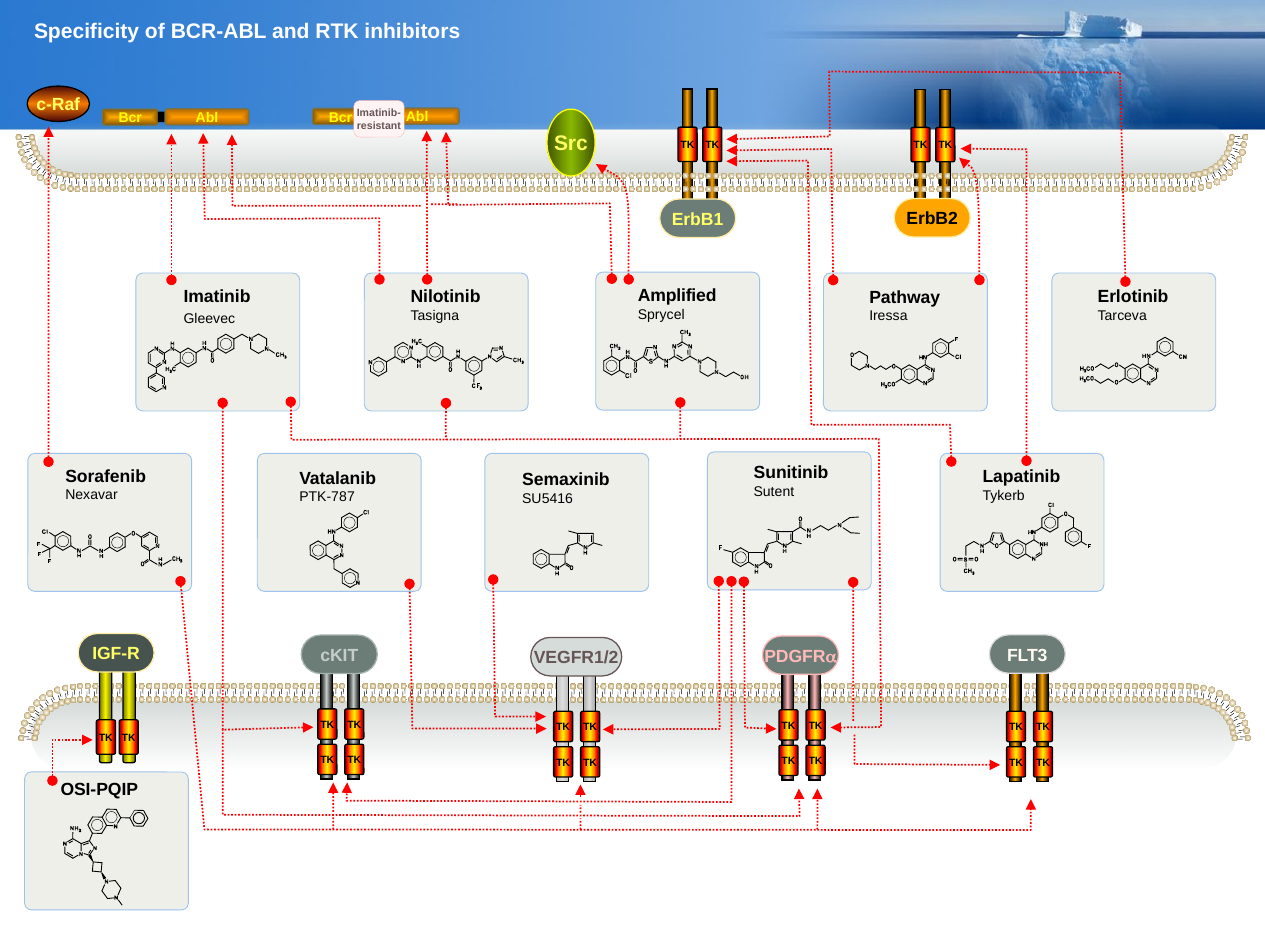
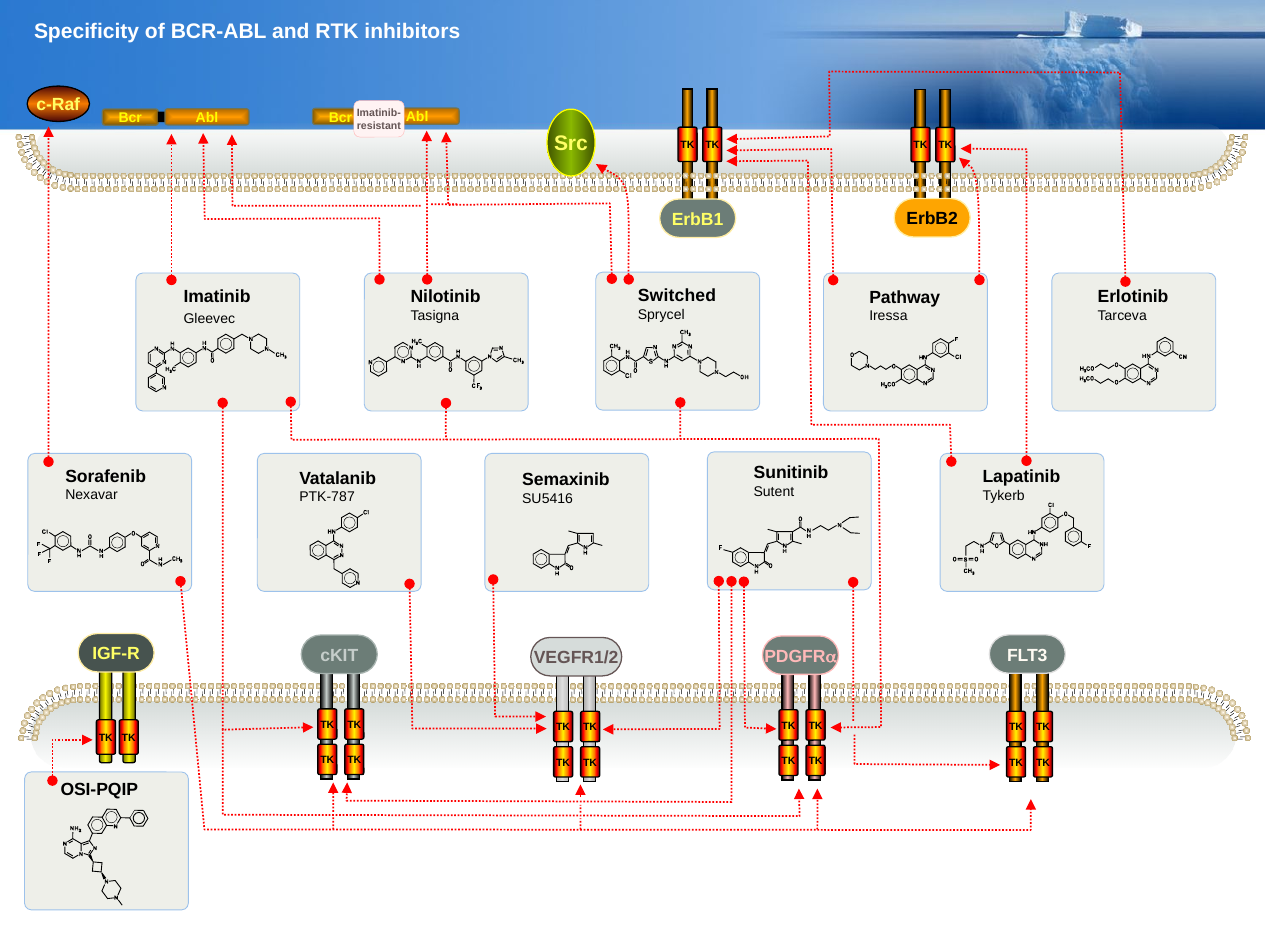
Amplified: Amplified -> Switched
